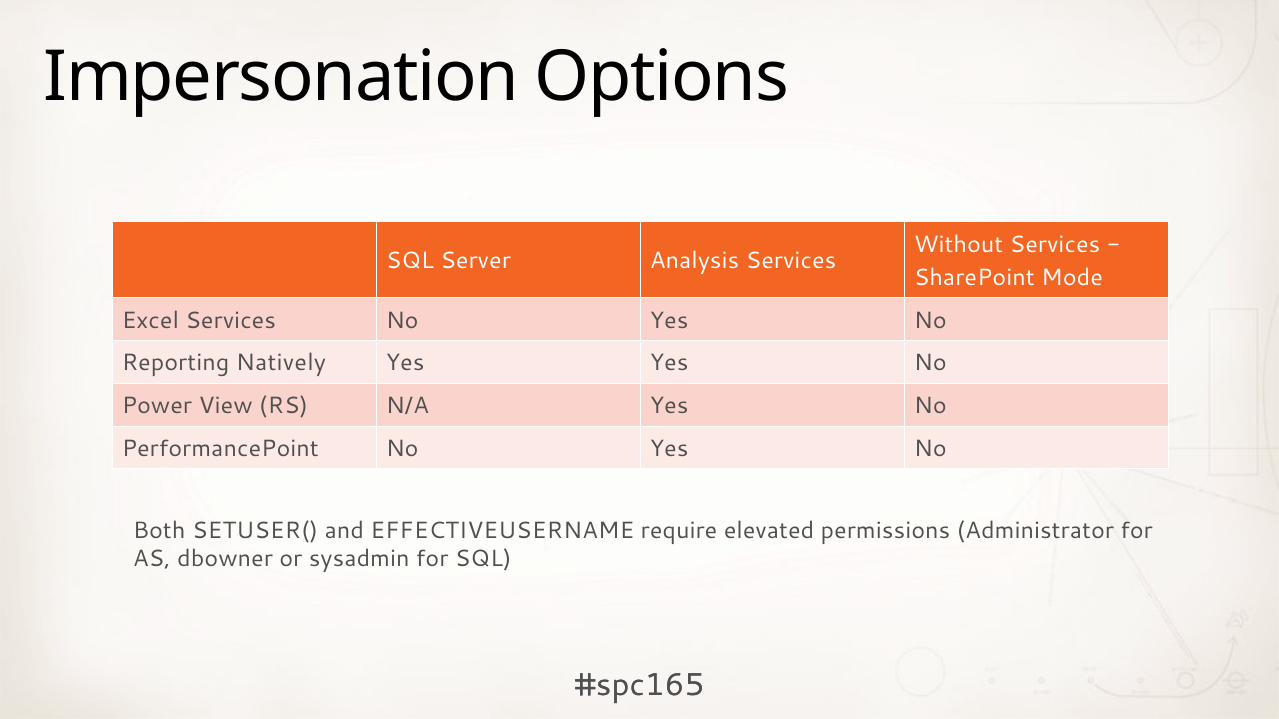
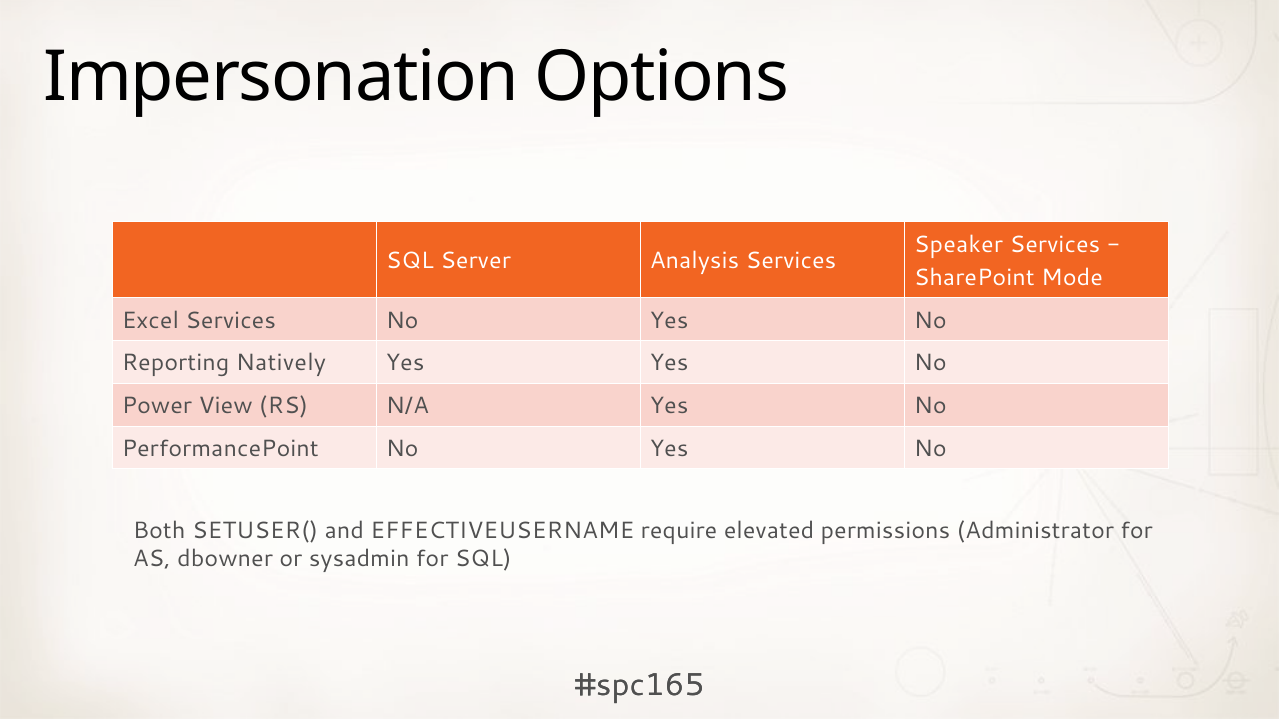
Without: Without -> Speaker
